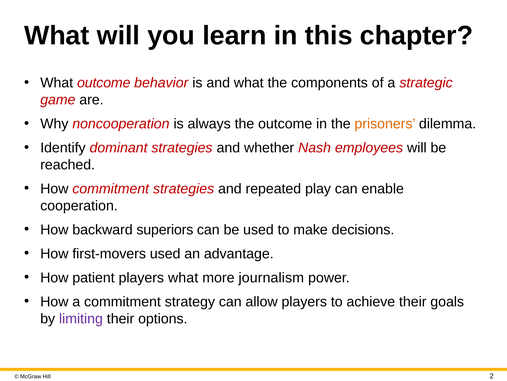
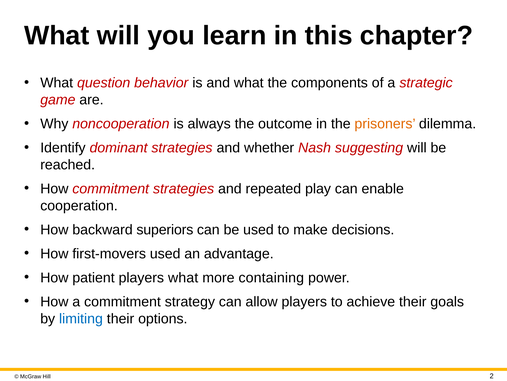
What outcome: outcome -> question
employees: employees -> suggesting
journalism: journalism -> containing
limiting colour: purple -> blue
